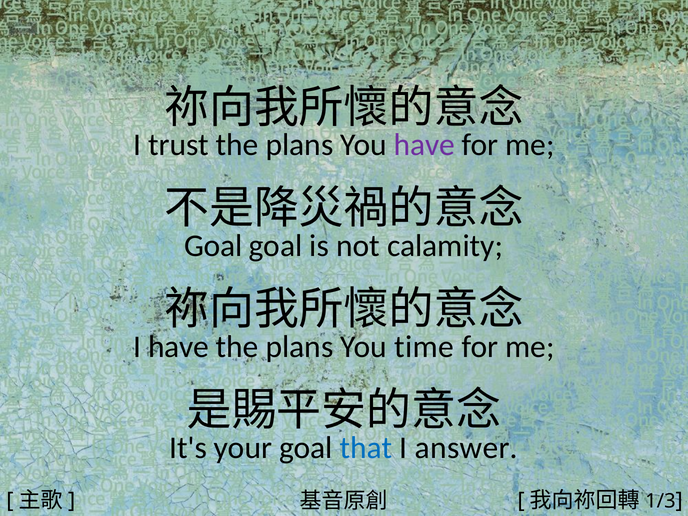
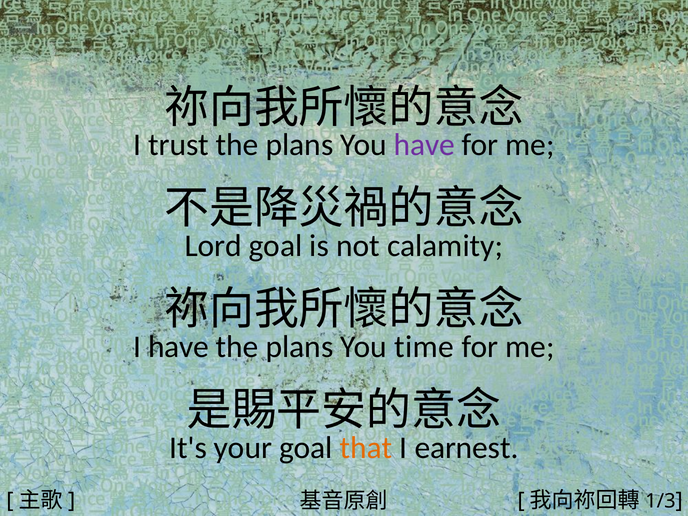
Goal at (213, 246): Goal -> Lord
that colour: blue -> orange
answer: answer -> earnest
